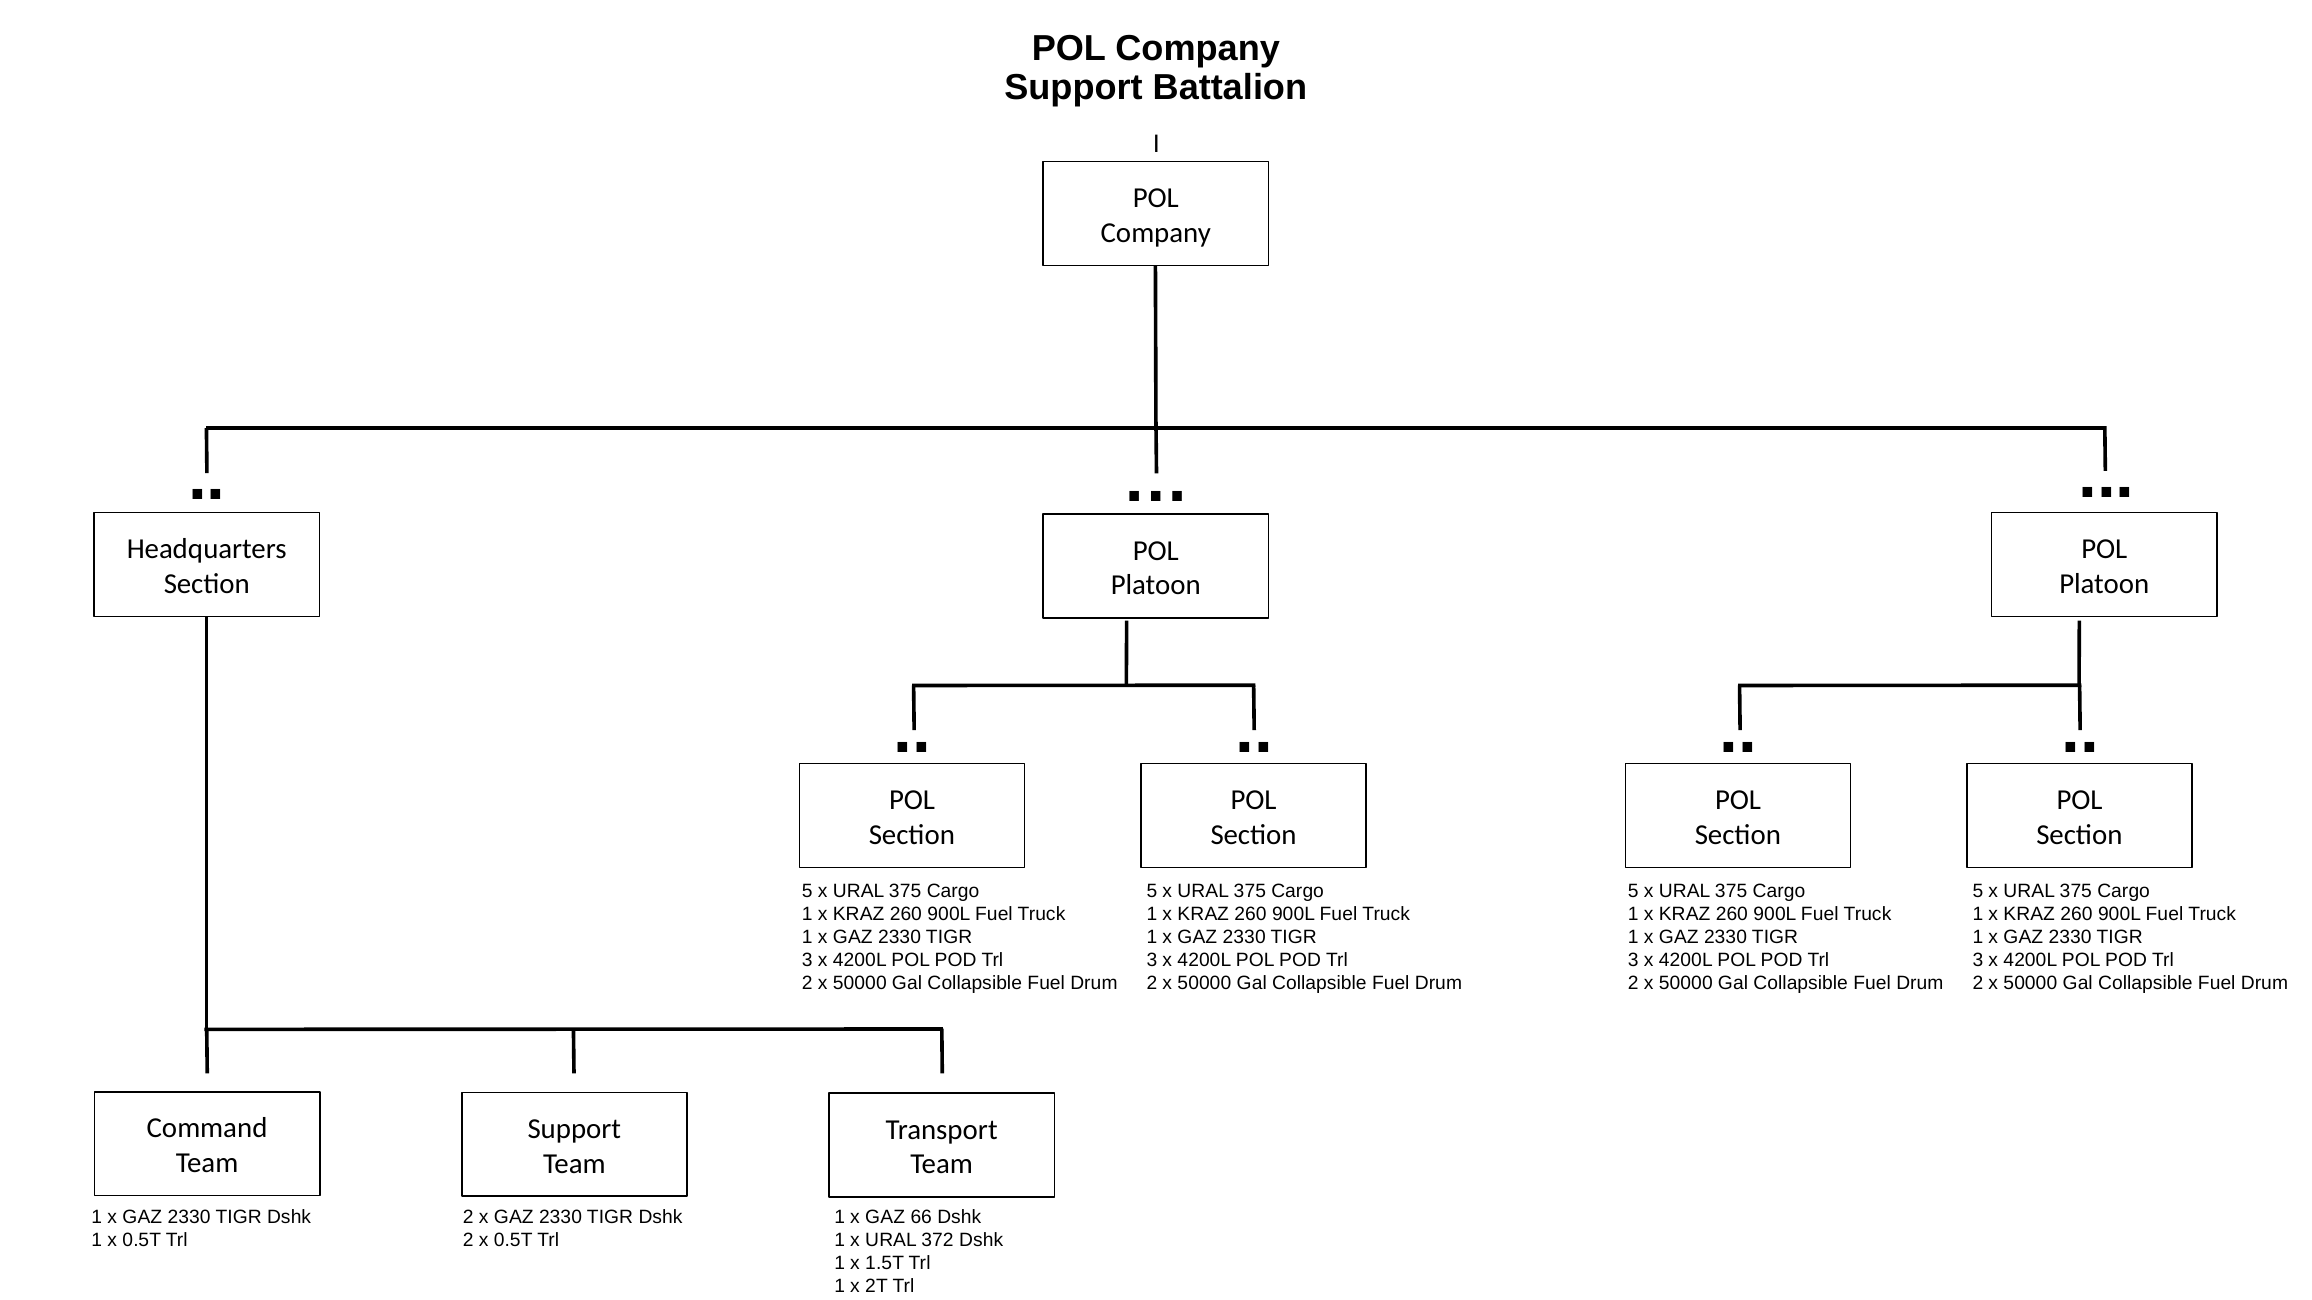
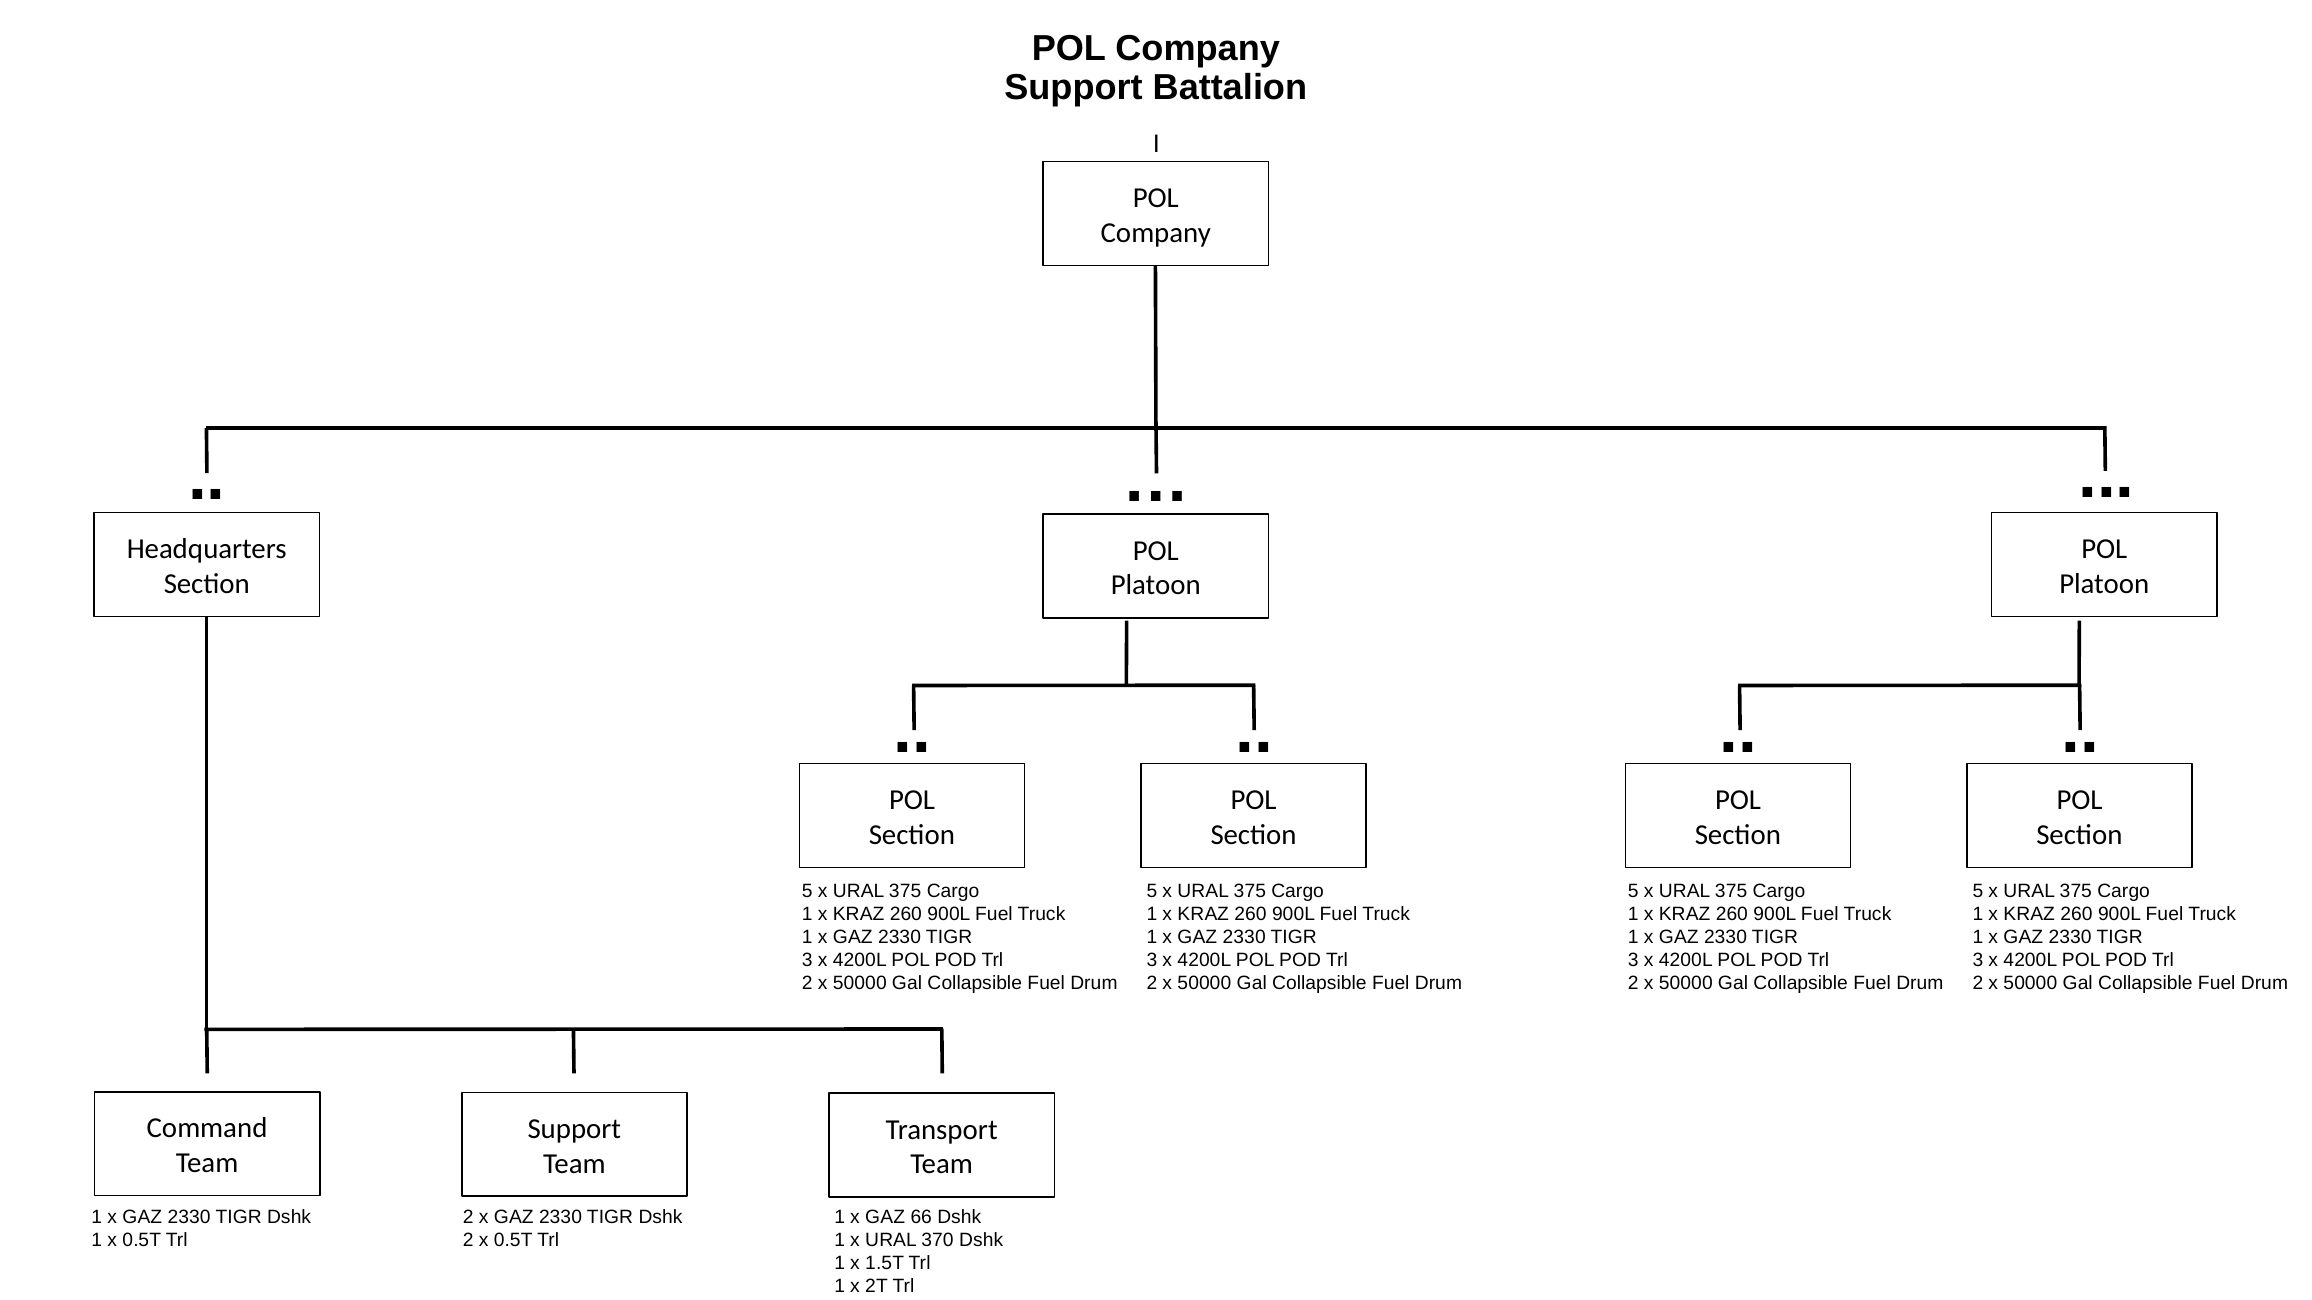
372: 372 -> 370
